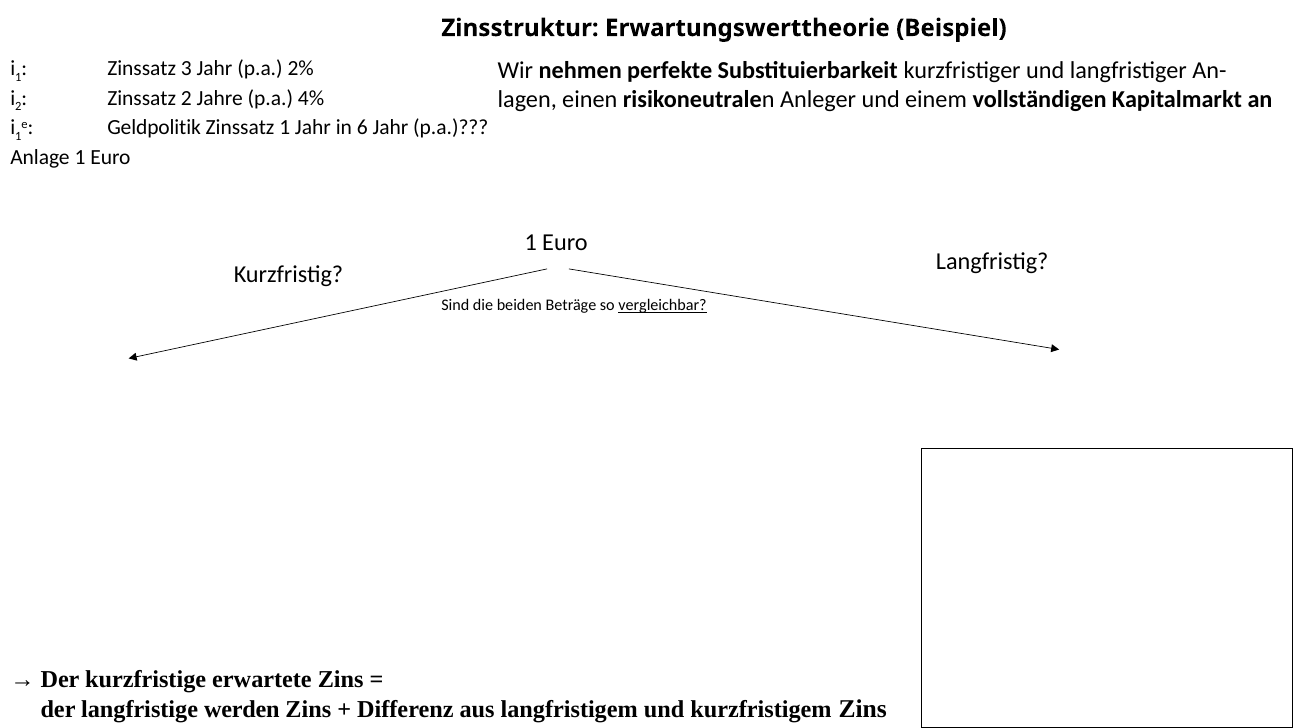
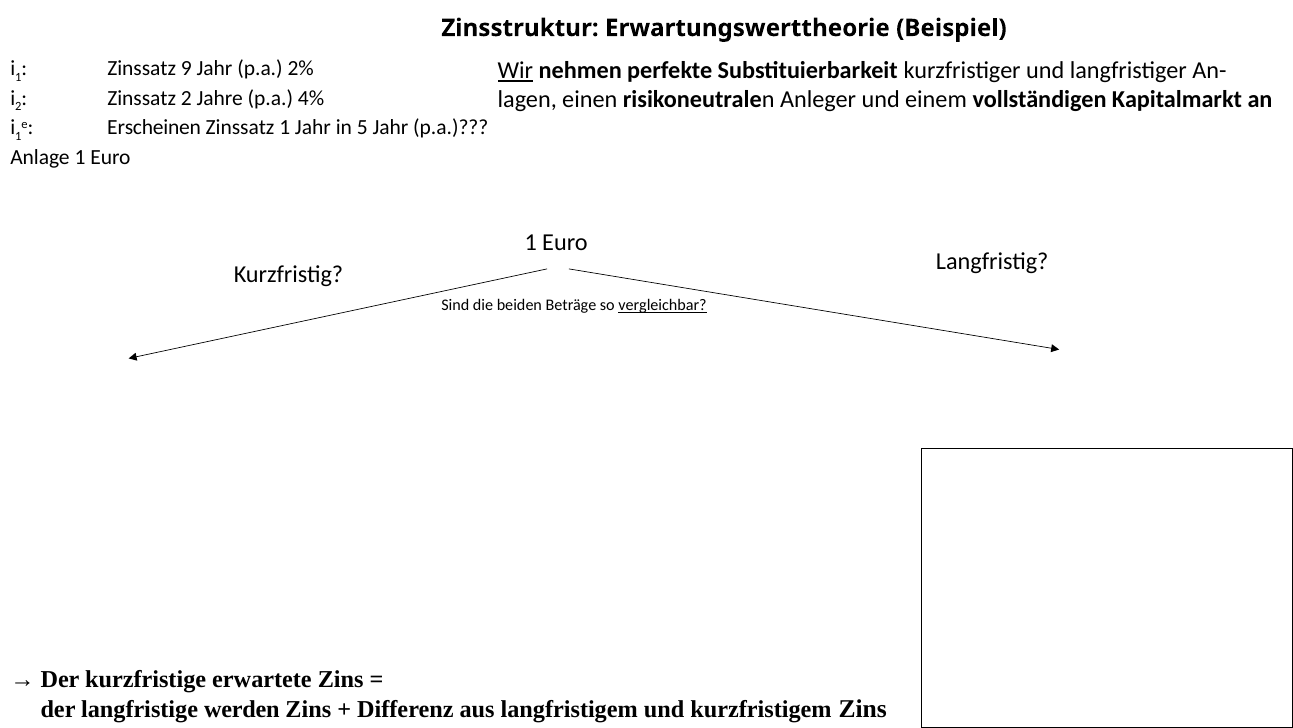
3: 3 -> 9
Wir underline: none -> present
Geldpolitik: Geldpolitik -> Erscheinen
6: 6 -> 5
